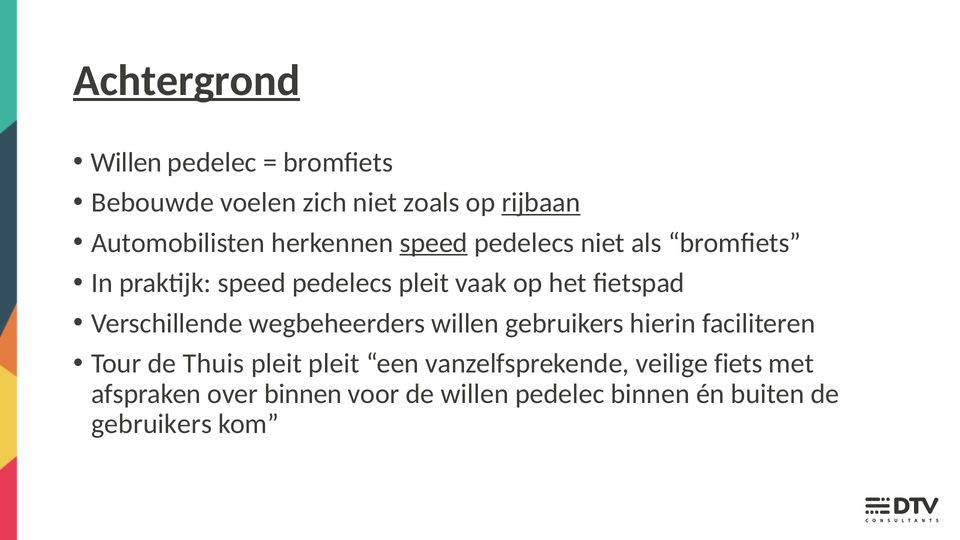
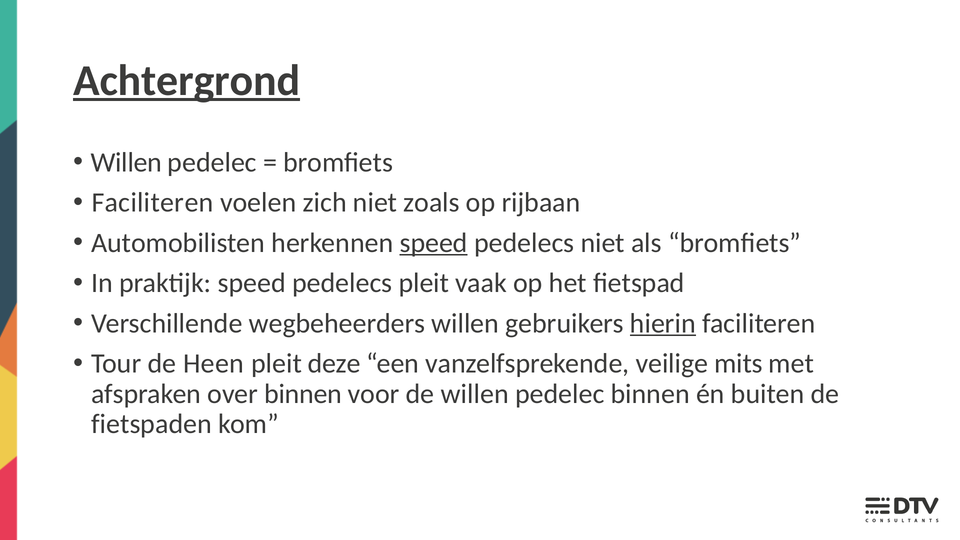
Bebouwde at (153, 203): Bebouwde -> Faciliteren
rijbaan underline: present -> none
hierin underline: none -> present
Thuis: Thuis -> Heen
pleit pleit: pleit -> deze
fiets: fiets -> mits
gebruikers at (152, 424): gebruikers -> fietspaden
